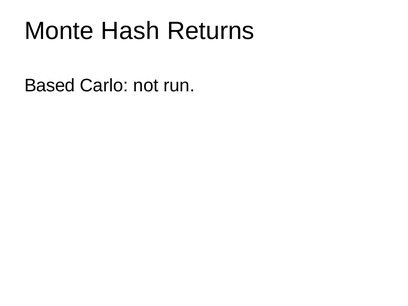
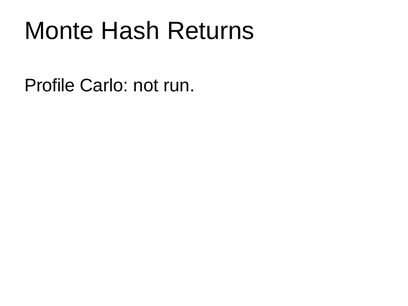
Based: Based -> Profile
